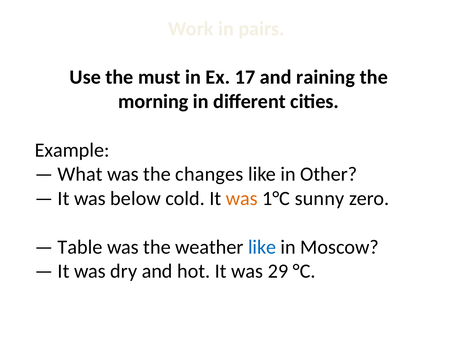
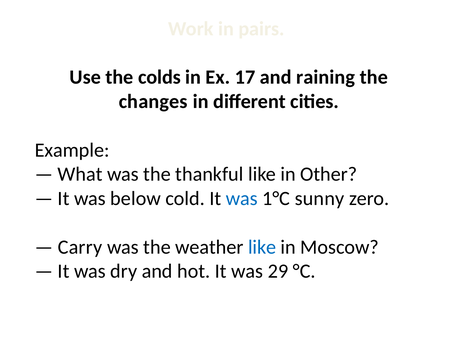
must: must -> colds
morning: morning -> changes
changes: changes -> thankful
was at (242, 198) colour: orange -> blue
Table: Table -> Carry
